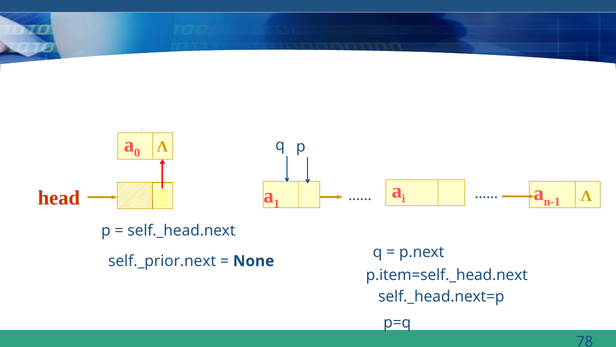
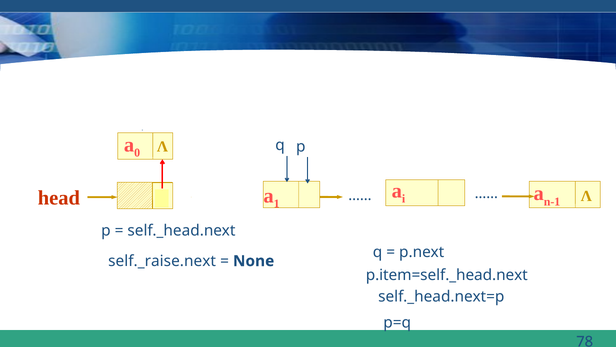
self._prior.next: self._prior.next -> self._raise.next
